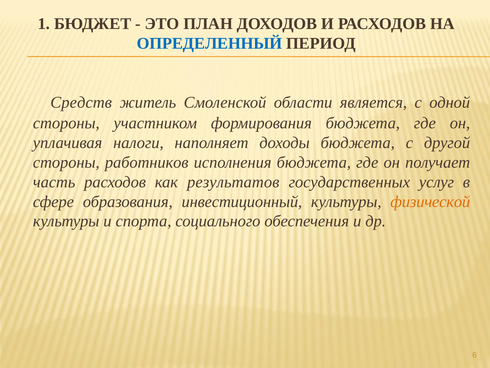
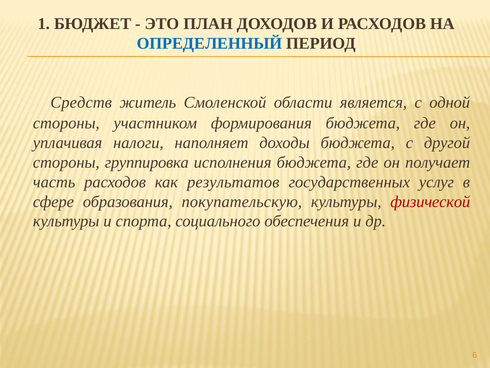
работников: работников -> группировка
инвестиционный: инвестиционный -> покупательскую
физической colour: orange -> red
